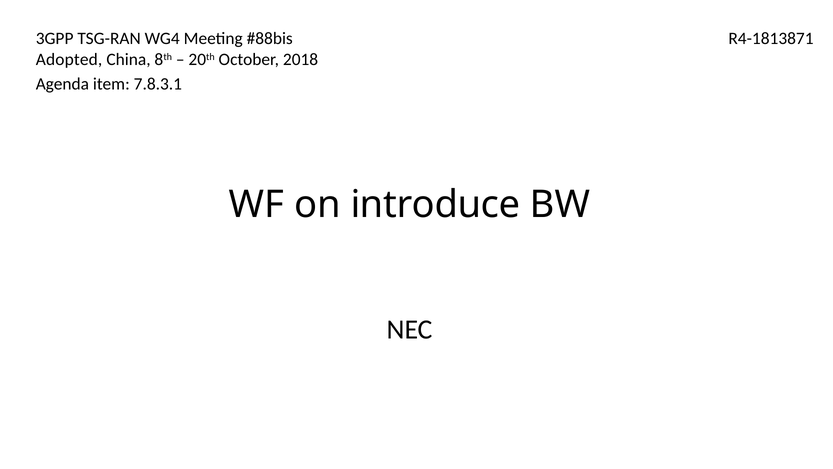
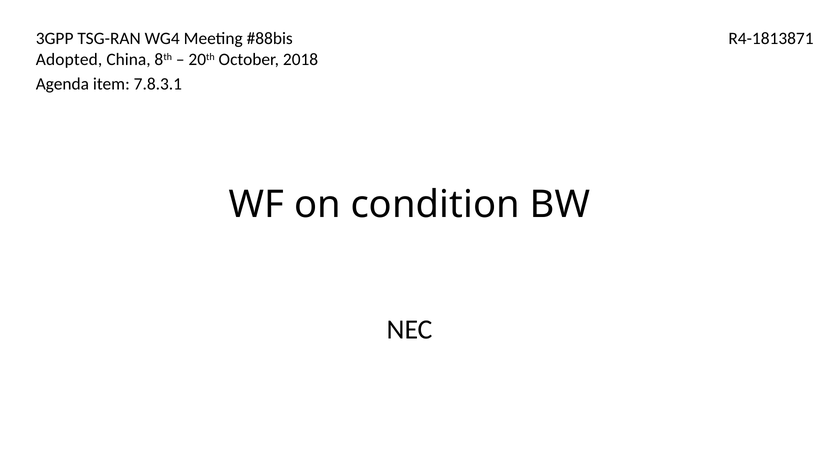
introduce: introduce -> condition
